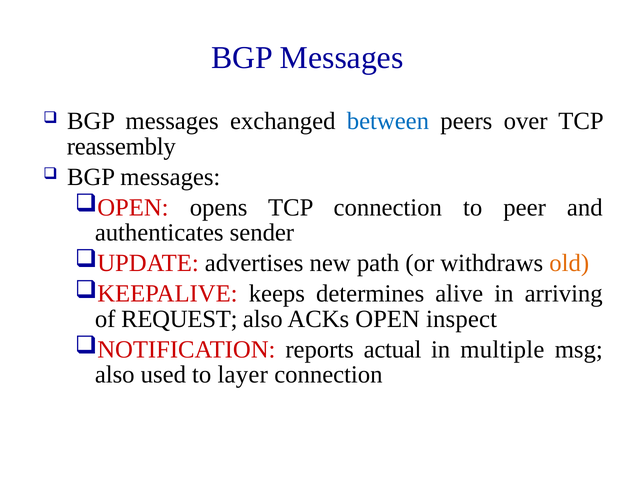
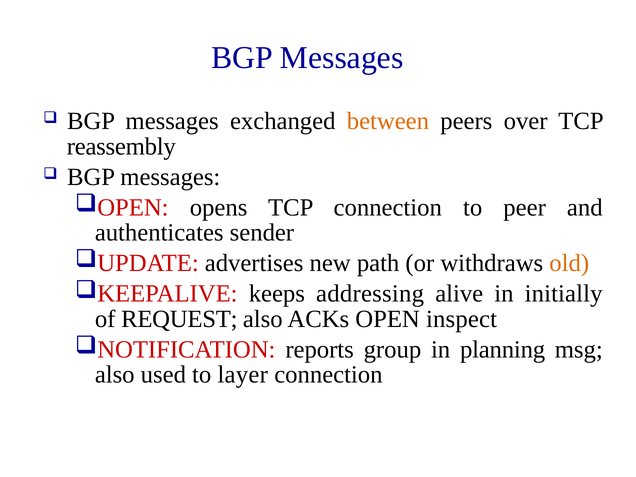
between colour: blue -> orange
determines: determines -> addressing
arriving: arriving -> initially
actual: actual -> group
multiple: multiple -> planning
